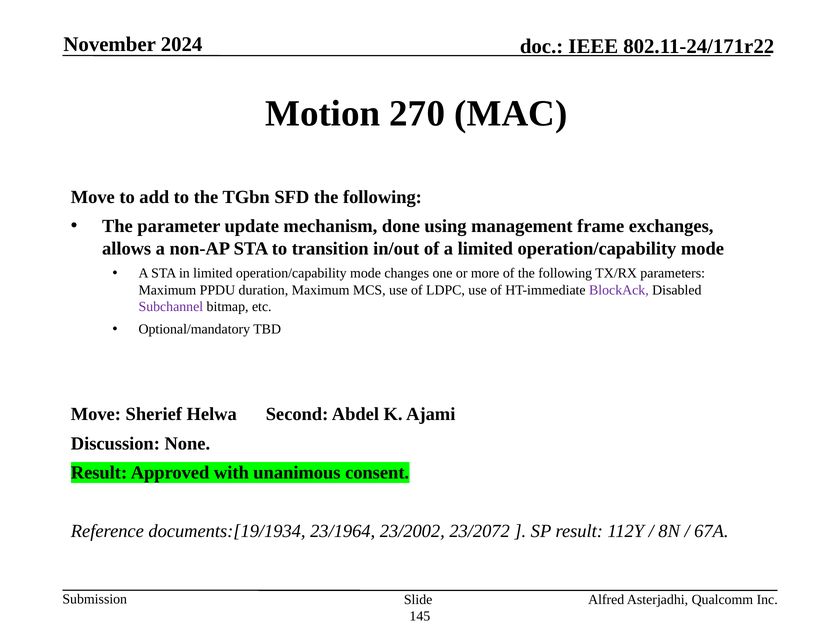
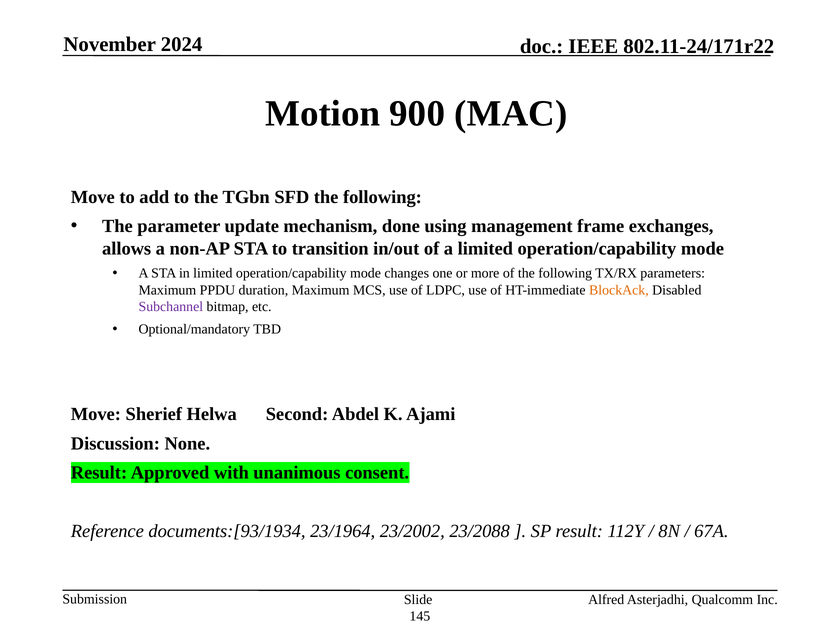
270: 270 -> 900
BlockAck colour: purple -> orange
documents:[19/1934: documents:[19/1934 -> documents:[93/1934
23/2072: 23/2072 -> 23/2088
